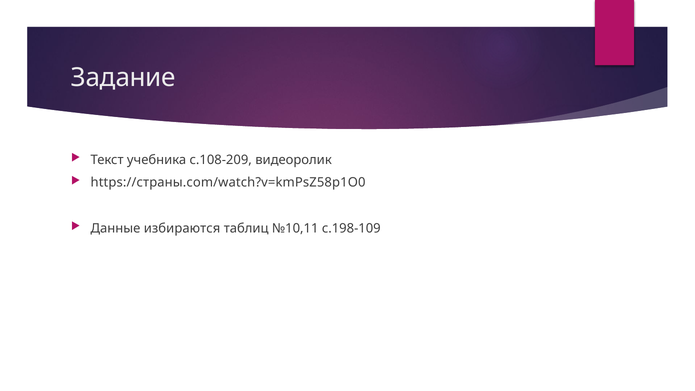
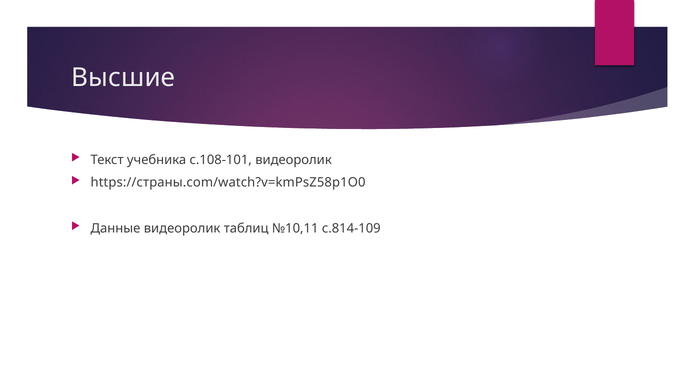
Задание: Задание -> Высшие
с.108-209: с.108-209 -> с.108-101
Данные избираются: избираются -> видеоролик
с.198-109: с.198-109 -> с.814-109
